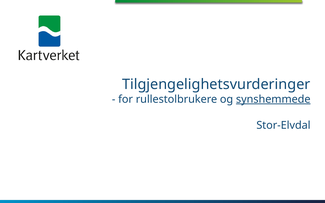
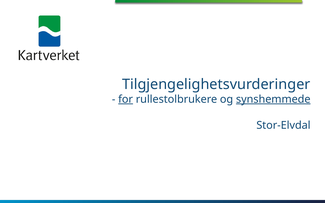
for underline: none -> present
